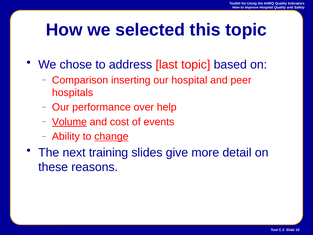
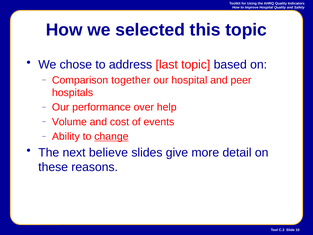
inserting: inserting -> together
Volume underline: present -> none
training: training -> believe
